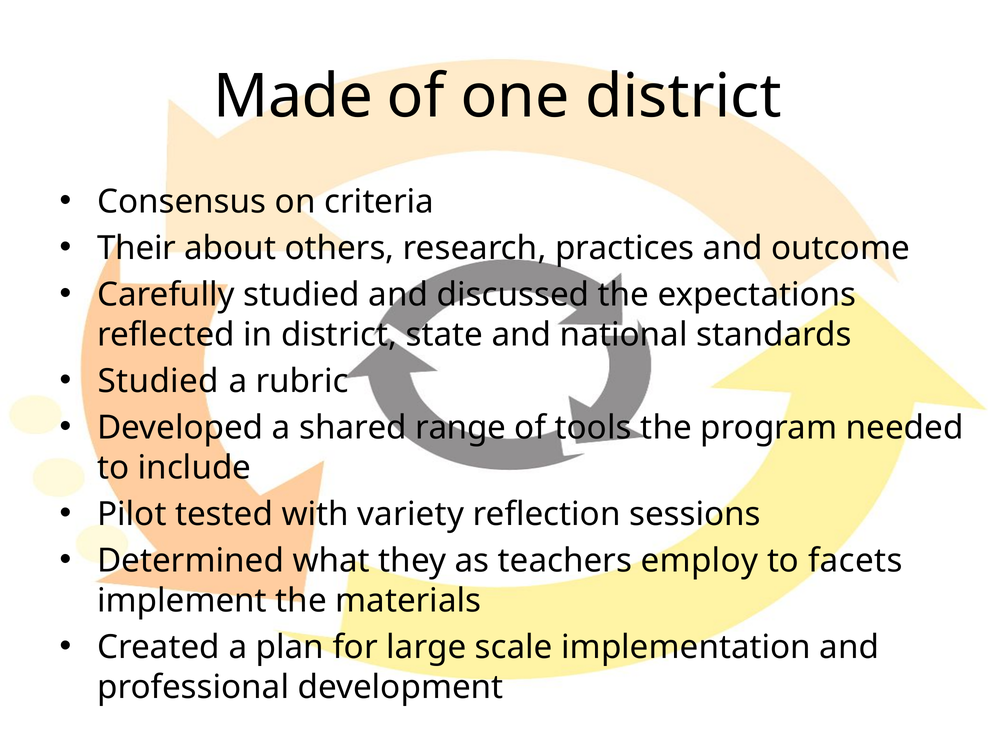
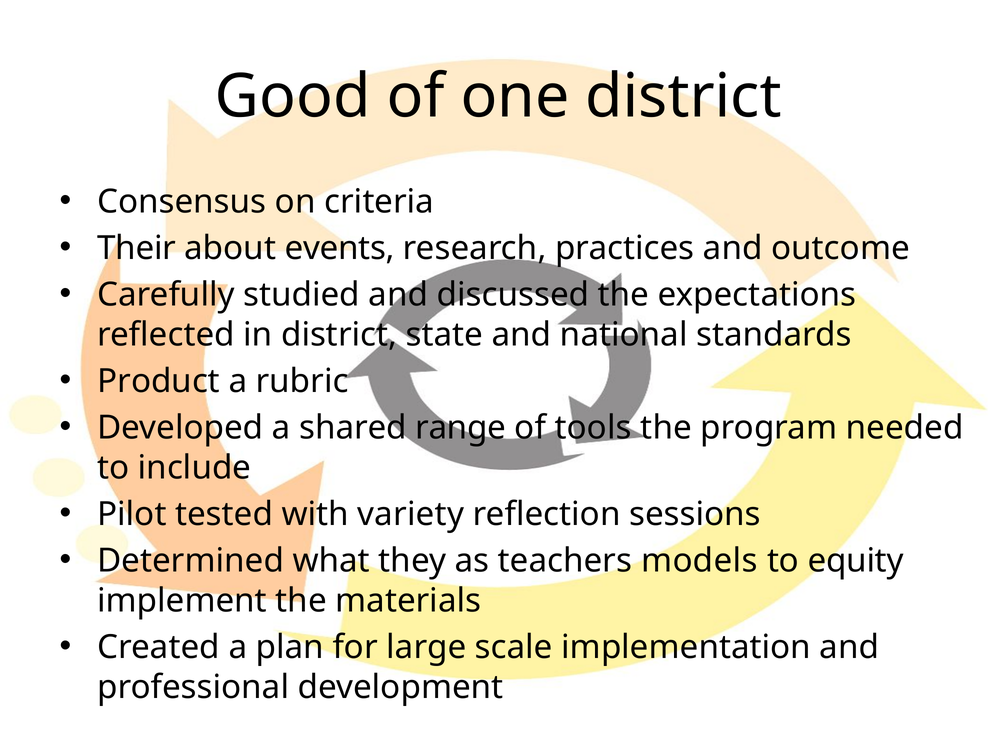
Made: Made -> Good
others: others -> events
Studied at (158, 381): Studied -> Product
employ: employ -> models
facets: facets -> equity
